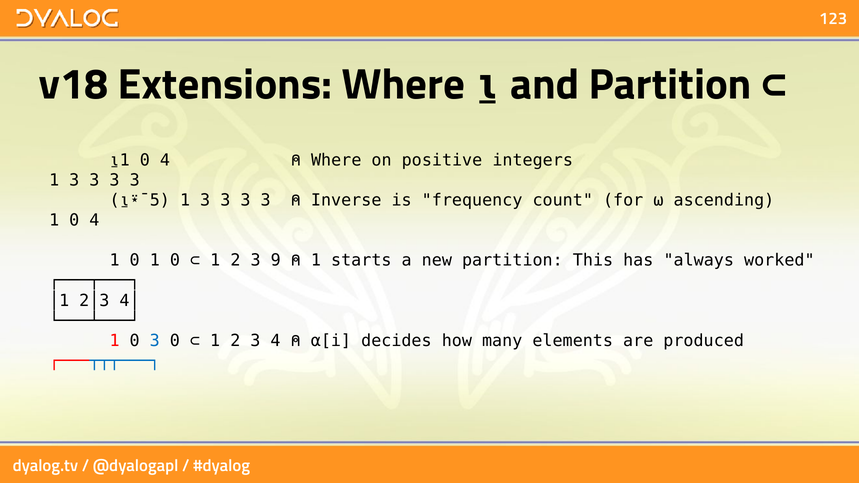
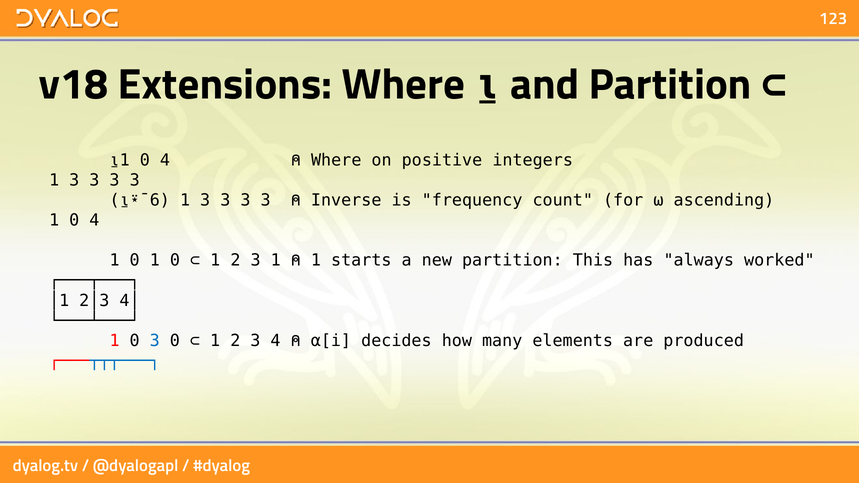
⍸⍣¯5: ⍸⍣¯5 -> ⍸⍣¯6
3 9: 9 -> 1
